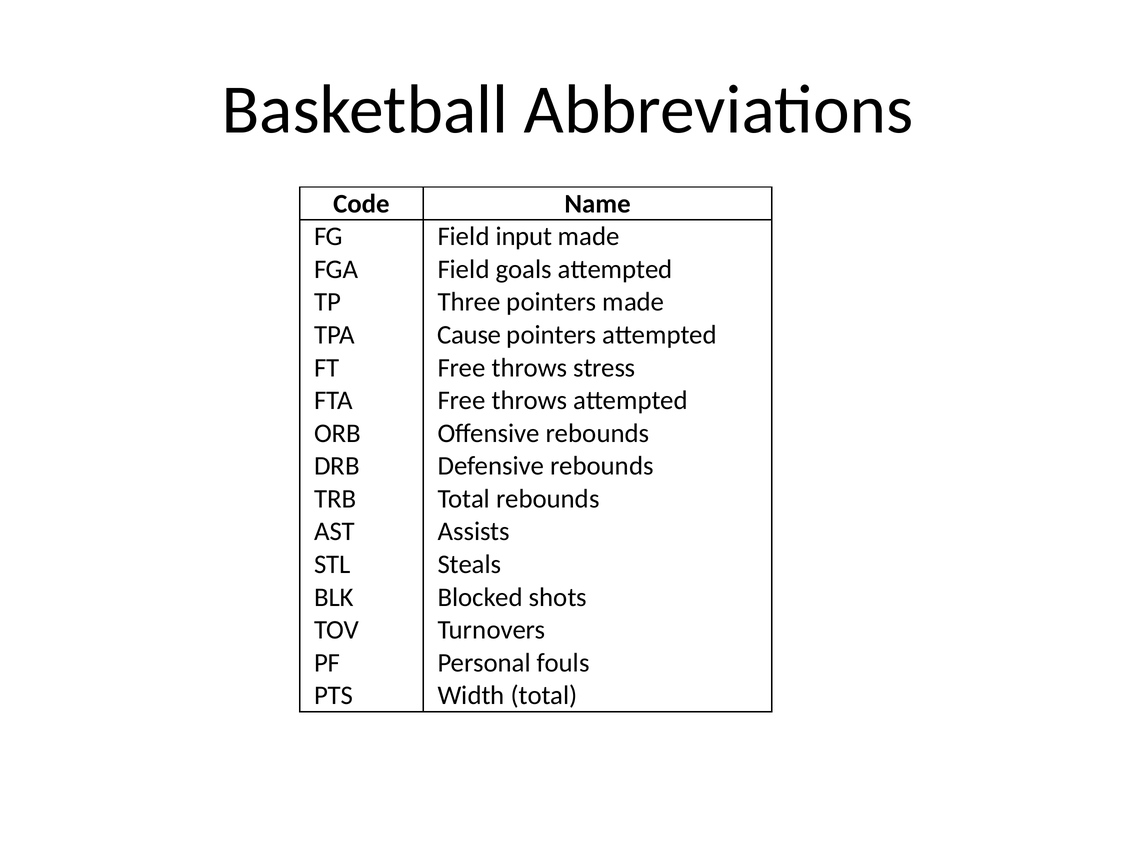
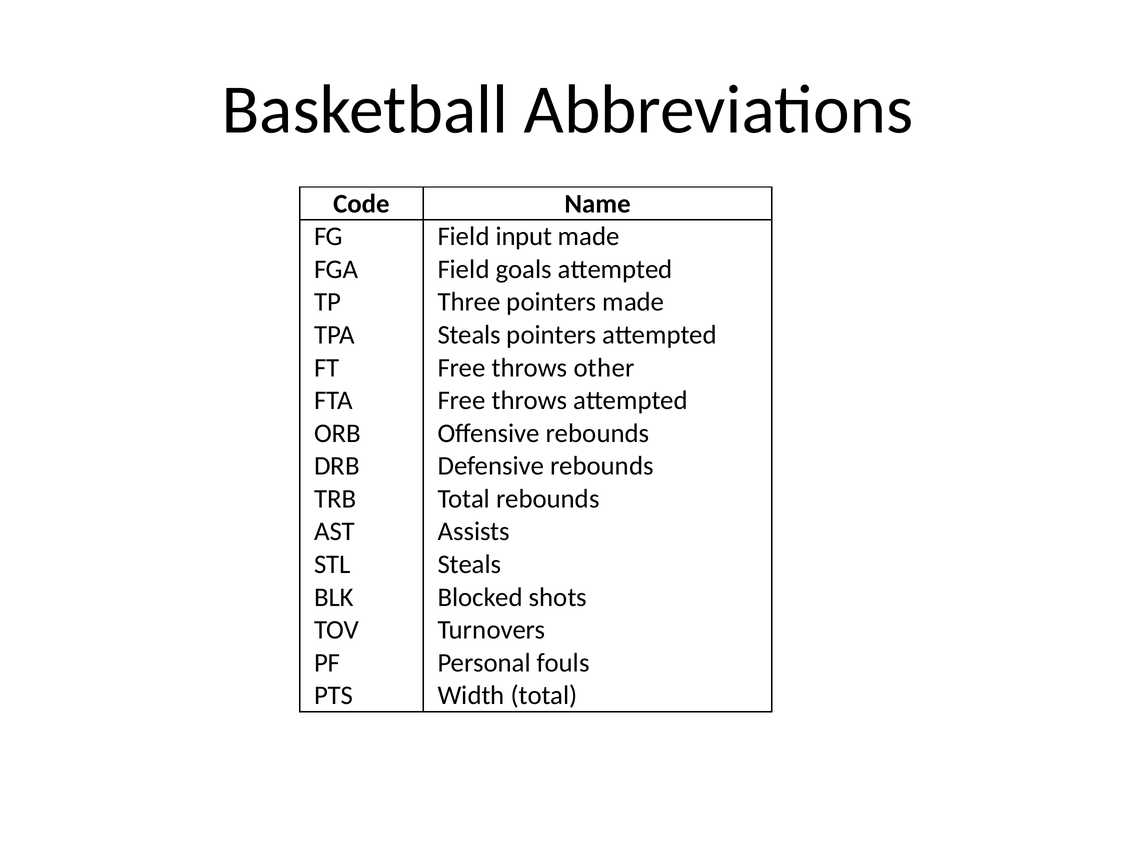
Cause at (469, 335): Cause -> Steals
stress: stress -> other
